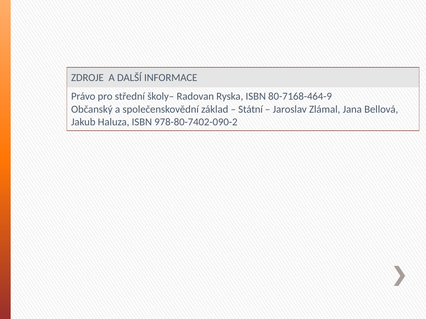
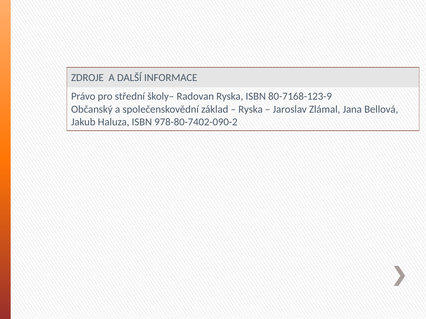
80-7168-464-9: 80-7168-464-9 -> 80-7168-123-9
Státní at (251, 109): Státní -> Ryska
